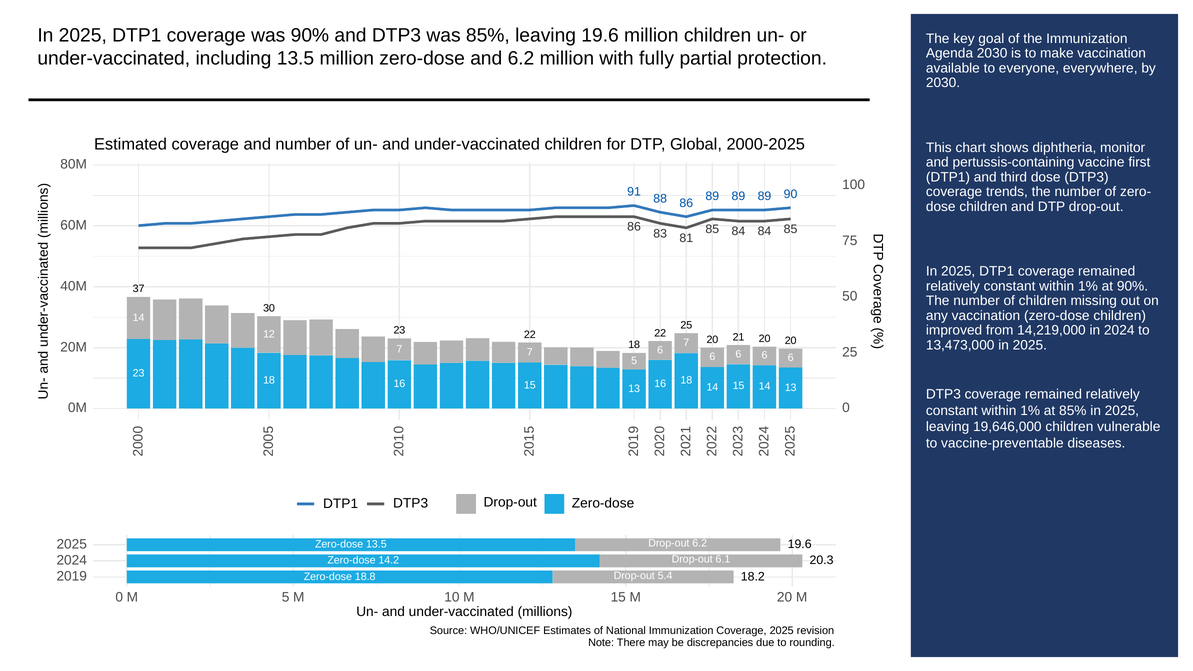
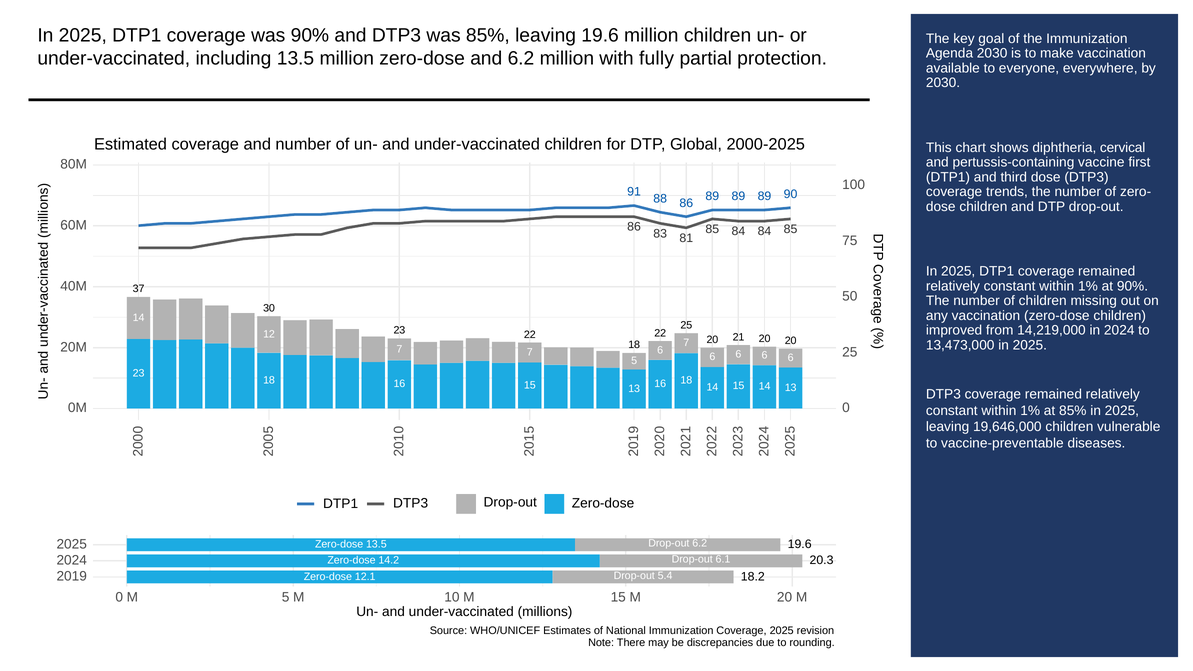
monitor: monitor -> cervical
18.8: 18.8 -> 12.1
